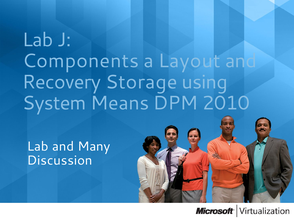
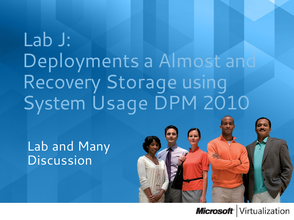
Components: Components -> Deployments
Layout: Layout -> Almost
Means: Means -> Usage
